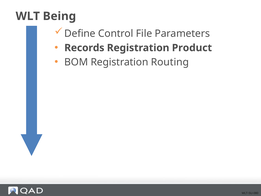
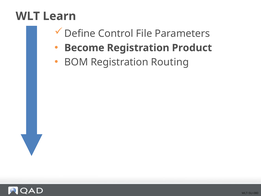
Being: Being -> Learn
Records: Records -> Become
